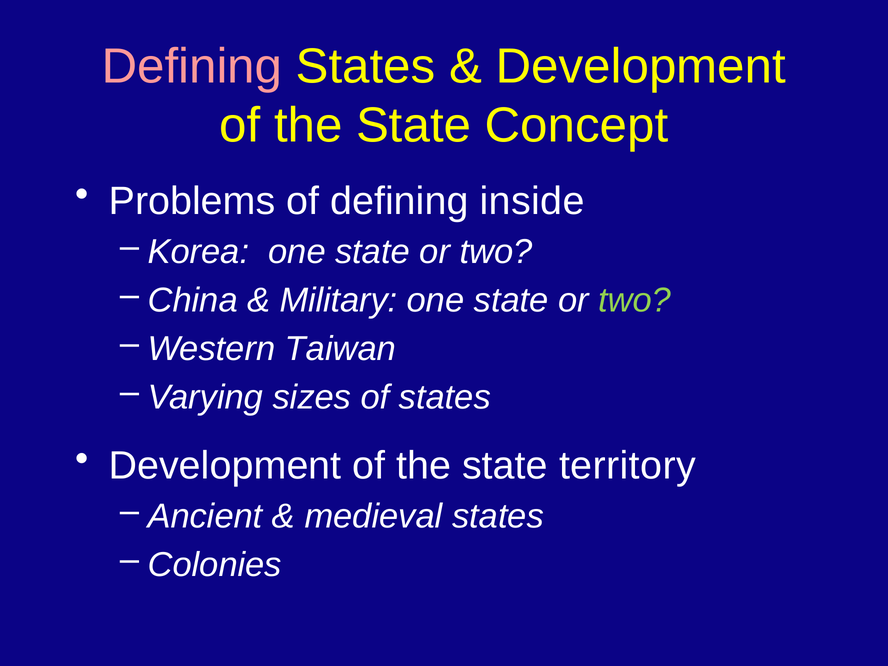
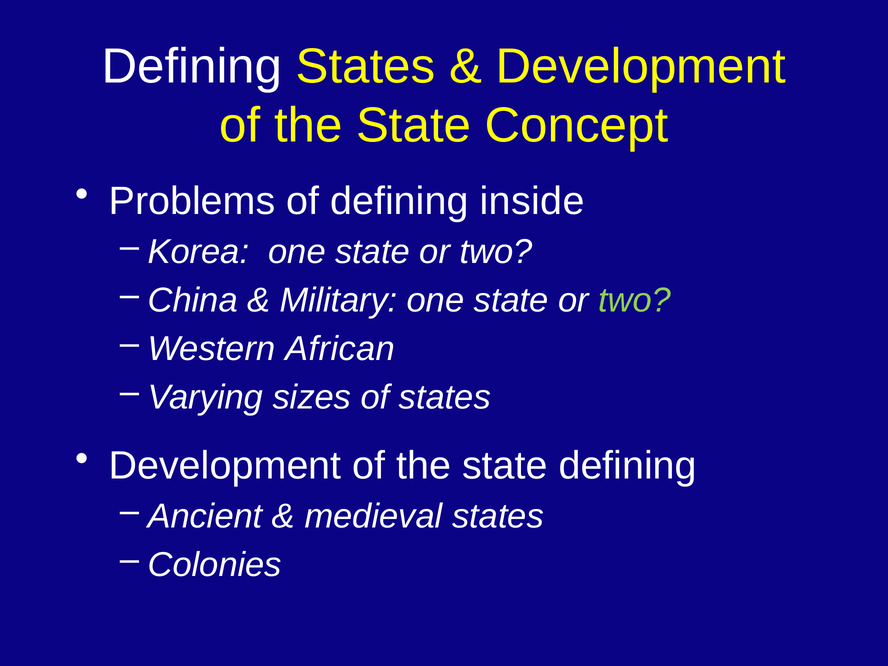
Defining at (192, 66) colour: pink -> white
Taiwan: Taiwan -> African
state territory: territory -> defining
